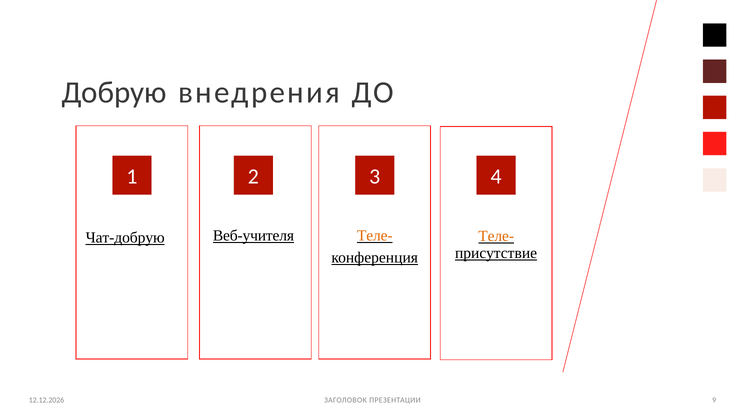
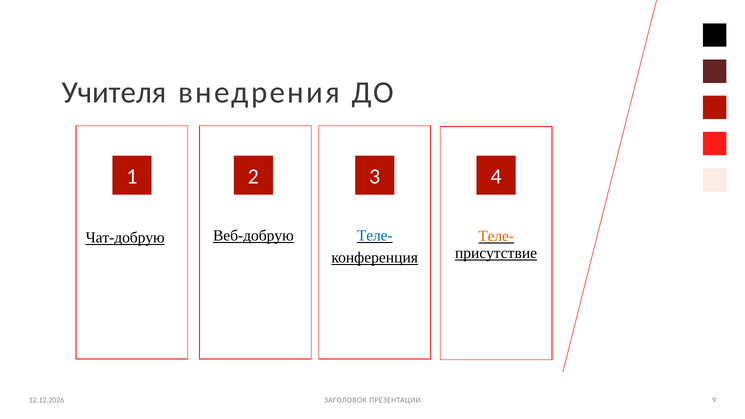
Добрую: Добрую -> Учителя
Веб-учителя: Веб-учителя -> Веб-добрую
Теле- at (375, 236) colour: orange -> blue
